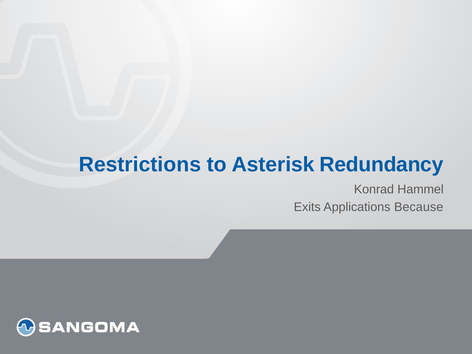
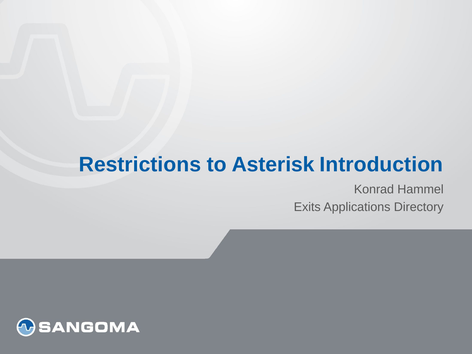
Redundancy: Redundancy -> Introduction
Because: Because -> Directory
